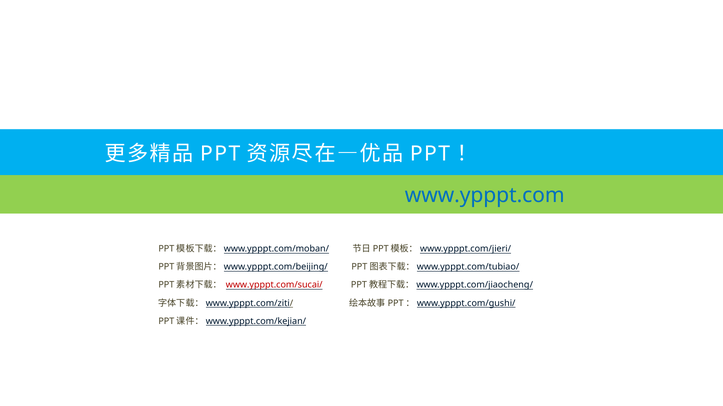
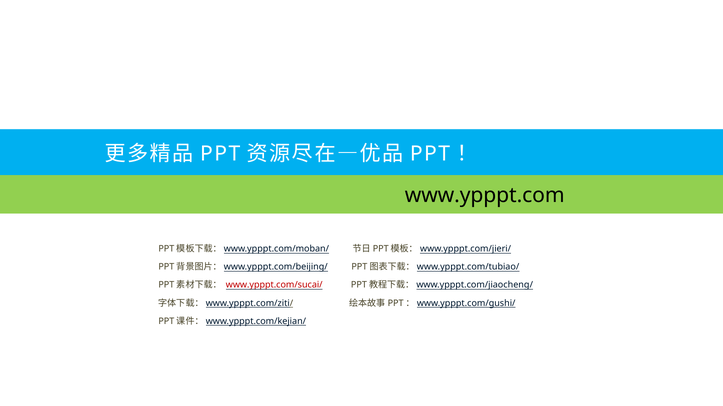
www.ypppt.com colour: blue -> black
